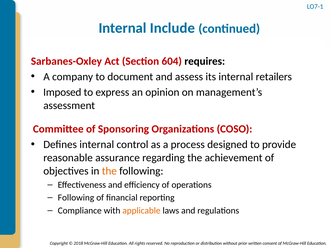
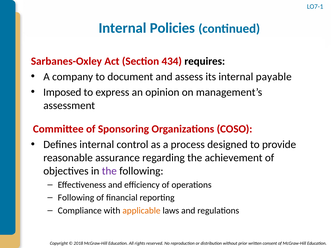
Include: Include -> Policies
604: 604 -> 434
retailers: retailers -> payable
the at (109, 171) colour: orange -> purple
